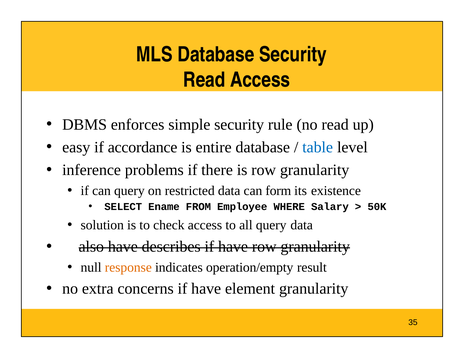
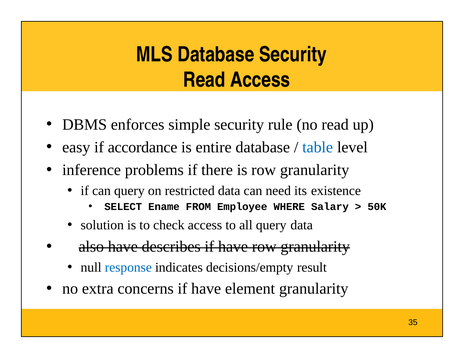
form: form -> need
response colour: orange -> blue
operation/empty: operation/empty -> decisions/empty
